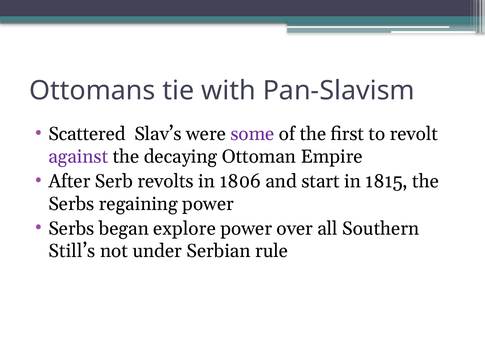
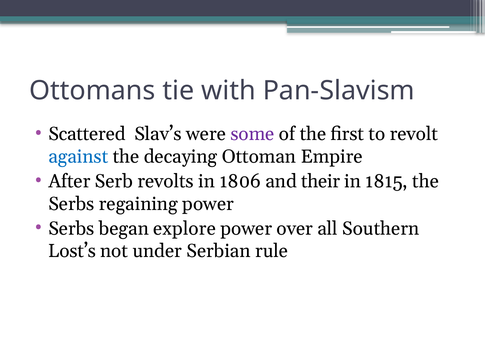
against colour: purple -> blue
start: start -> their
Still’s: Still’s -> Lost’s
